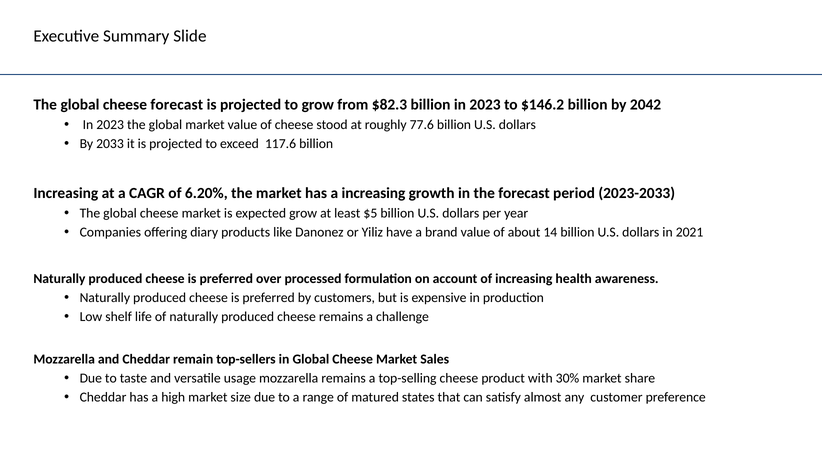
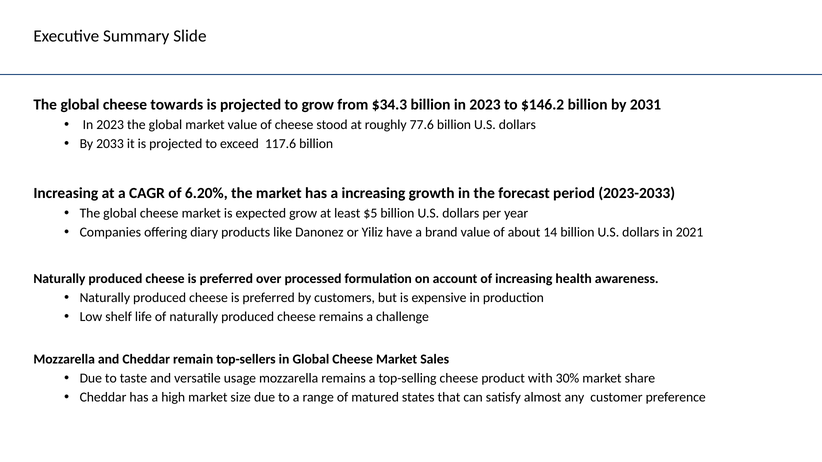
cheese forecast: forecast -> towards
$82.3: $82.3 -> $34.3
2042: 2042 -> 2031
